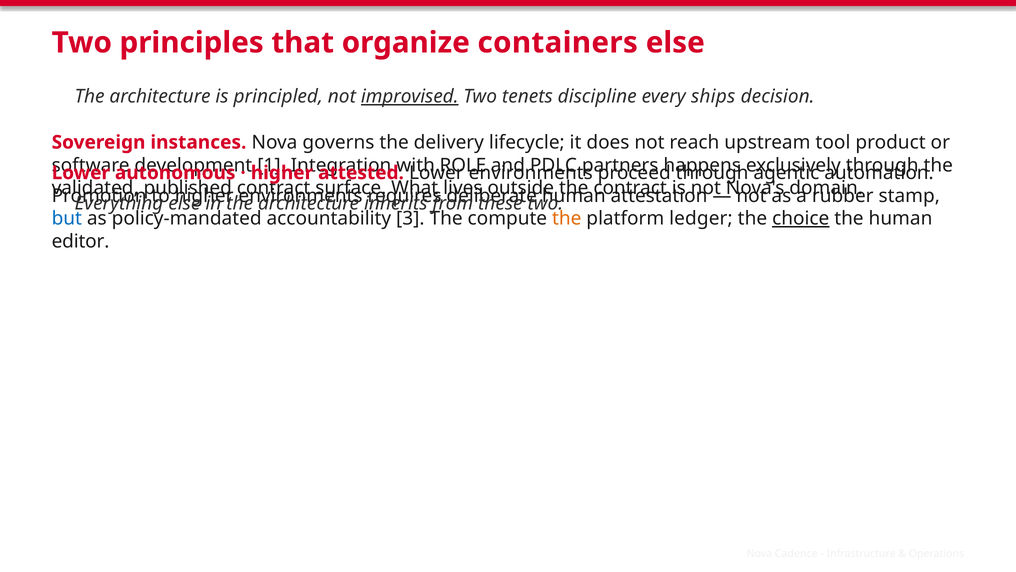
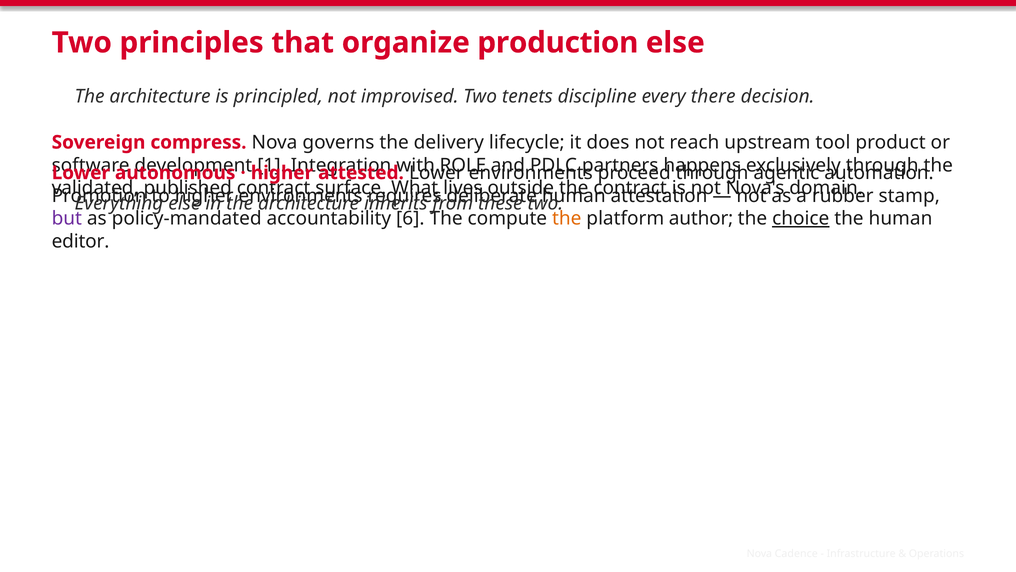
containers: containers -> production
improvised underline: present -> none
ships: ships -> there
instances: instances -> compress
but colour: blue -> purple
3: 3 -> 6
ledger: ledger -> author
